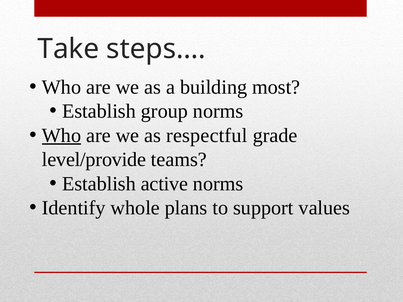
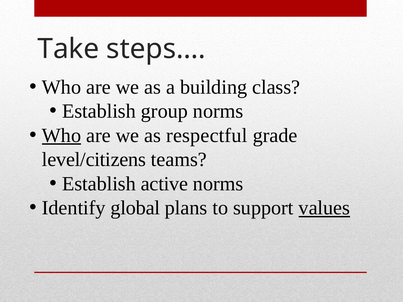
most: most -> class
level/provide: level/provide -> level/citizens
whole: whole -> global
values underline: none -> present
